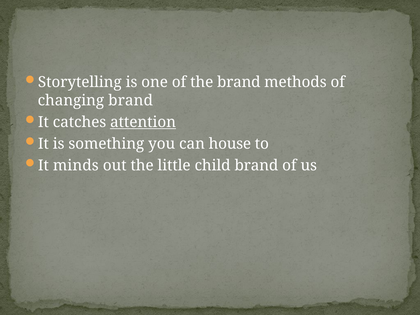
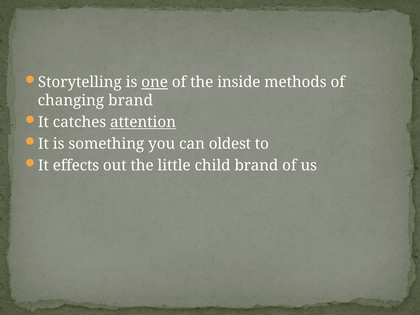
one underline: none -> present
the brand: brand -> inside
house: house -> oldest
minds: minds -> effects
